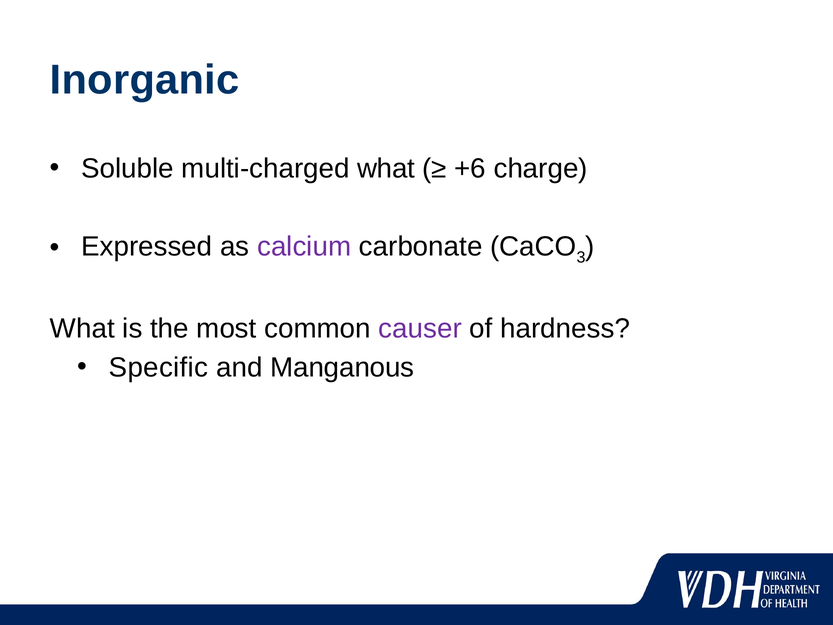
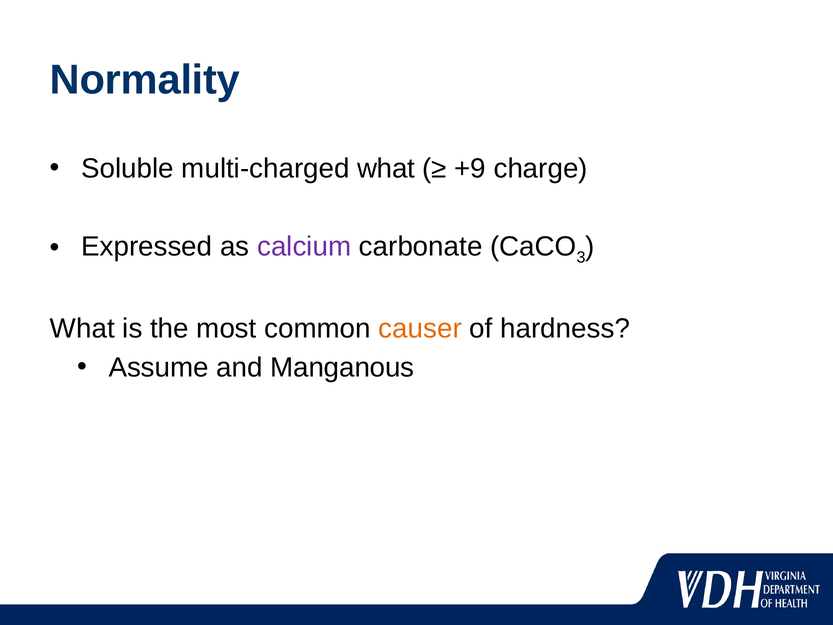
Inorganic: Inorganic -> Normality
+6: +6 -> +9
causer colour: purple -> orange
Specific: Specific -> Assume
